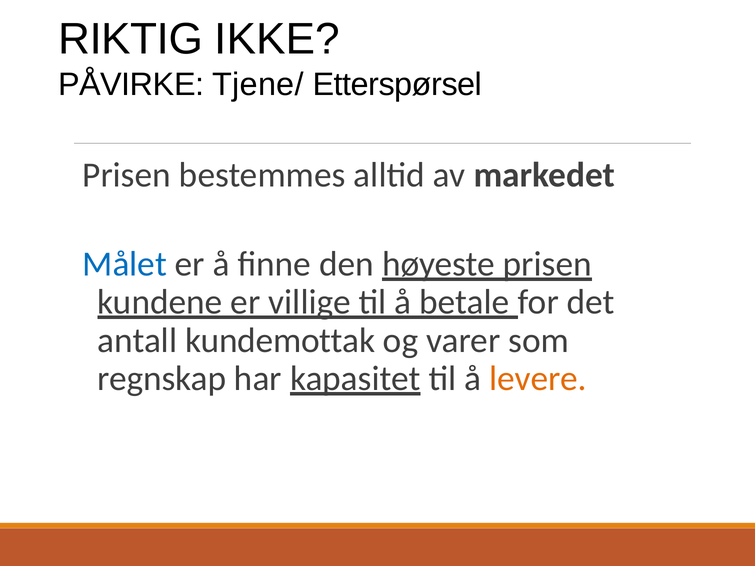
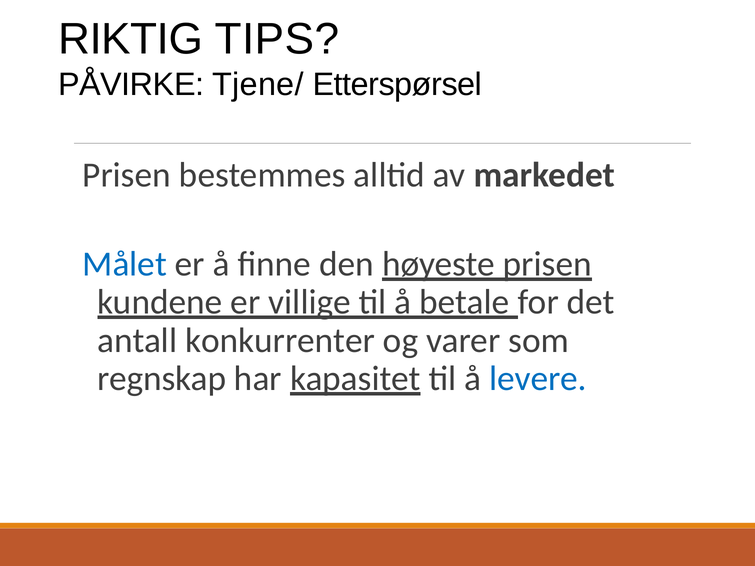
IKKE: IKKE -> TIPS
kundemottak: kundemottak -> konkurrenter
levere colour: orange -> blue
